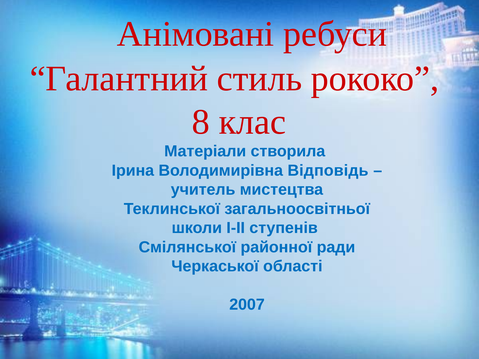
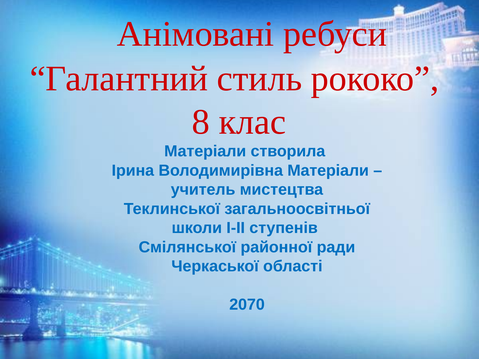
Володимирівна Відповідь: Відповідь -> Матеріали
2007: 2007 -> 2070
